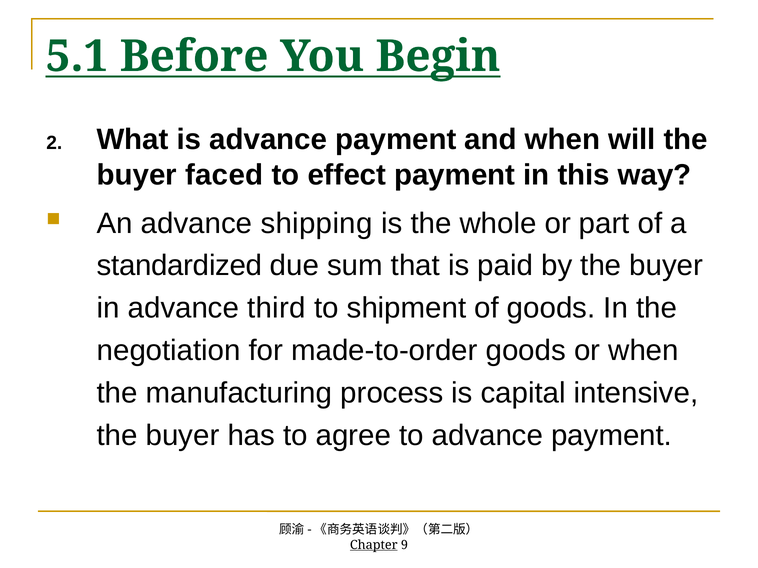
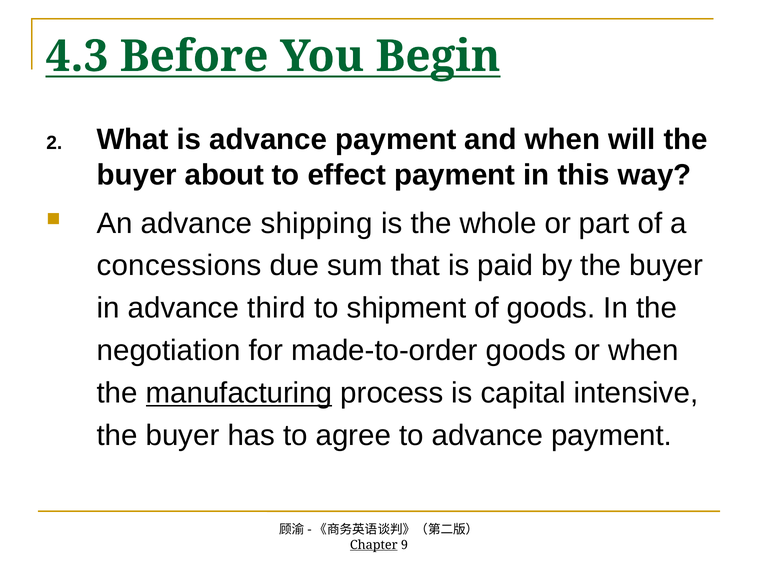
5.1: 5.1 -> 4.3
faced: faced -> about
standardized: standardized -> concessions
manufacturing underline: none -> present
